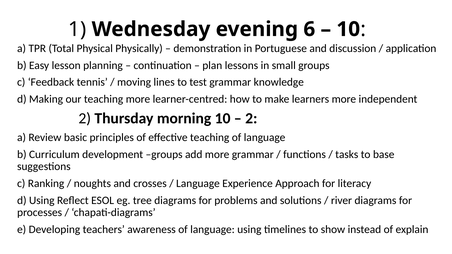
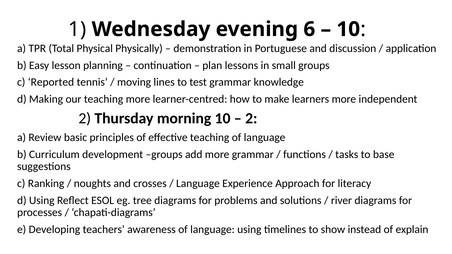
Feedback: Feedback -> Reported
